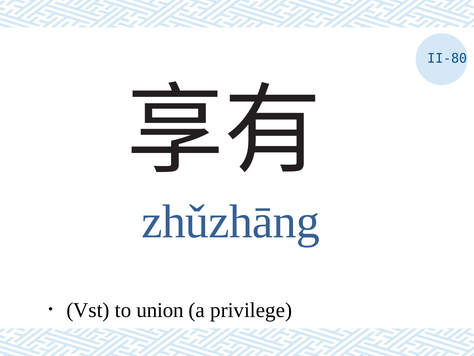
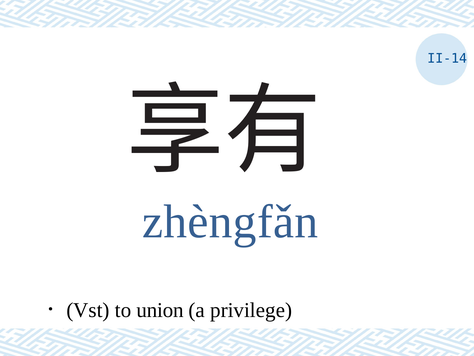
II-80: II-80 -> II-14
zhǔzhāng: zhǔzhāng -> zhèngfǎn
